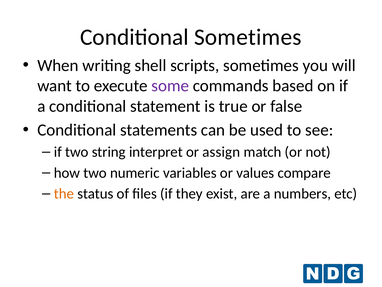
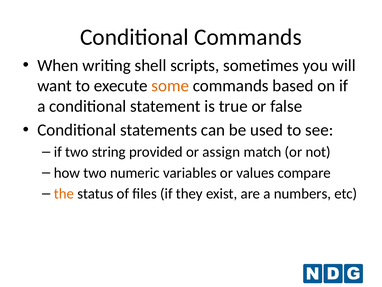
Conditional Sometimes: Sometimes -> Commands
some colour: purple -> orange
interpret: interpret -> provided
